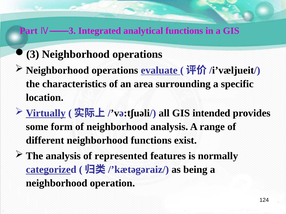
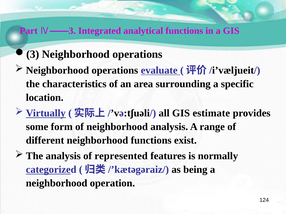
intended: intended -> estimate
